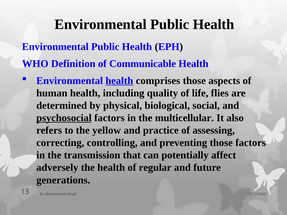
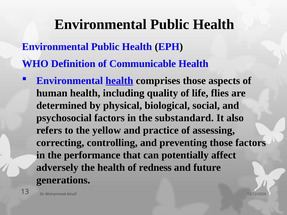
psychosocial underline: present -> none
multicellular: multicellular -> substandard
transmission: transmission -> performance
regular: regular -> redness
